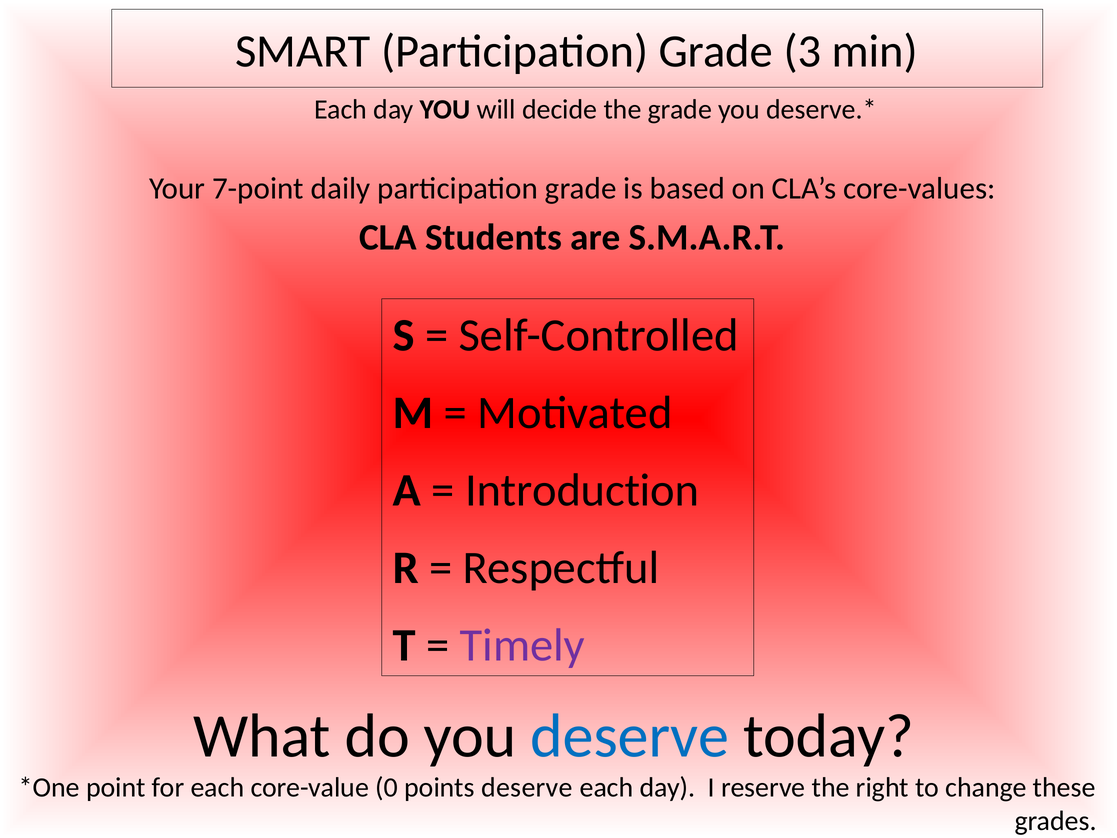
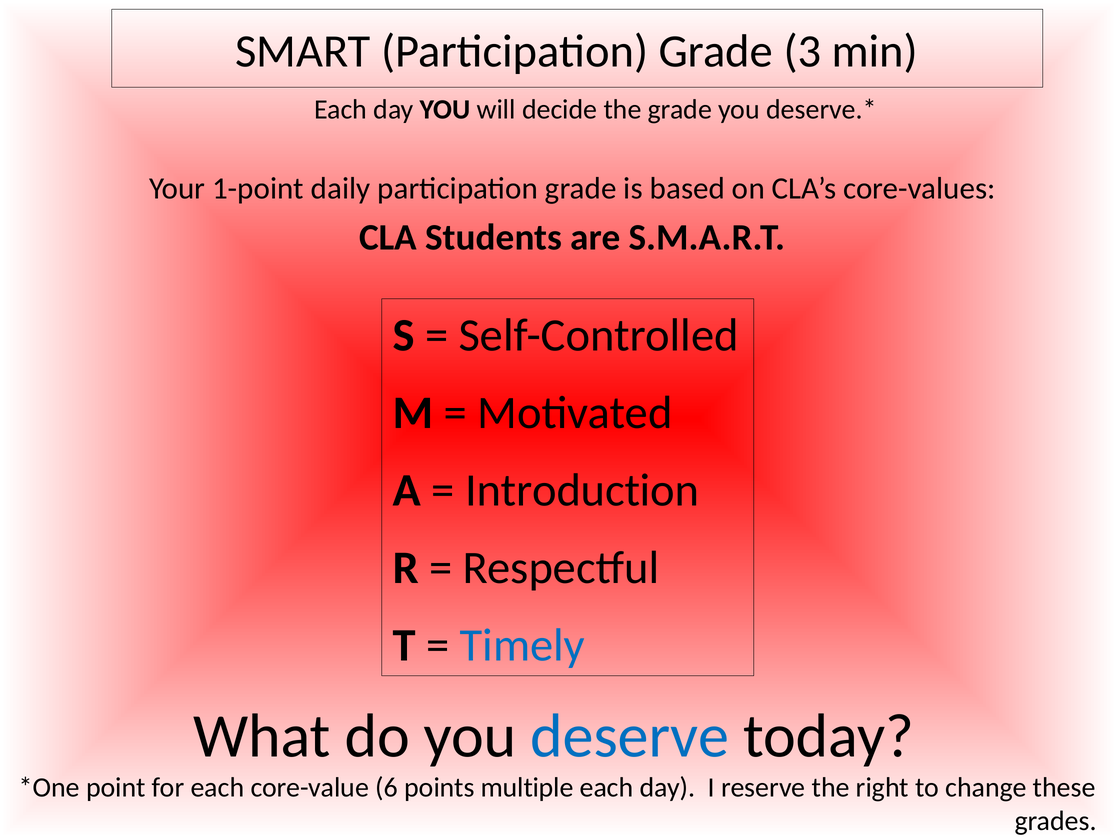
7-point: 7-point -> 1-point
Timely colour: purple -> blue
0: 0 -> 6
points deserve: deserve -> multiple
